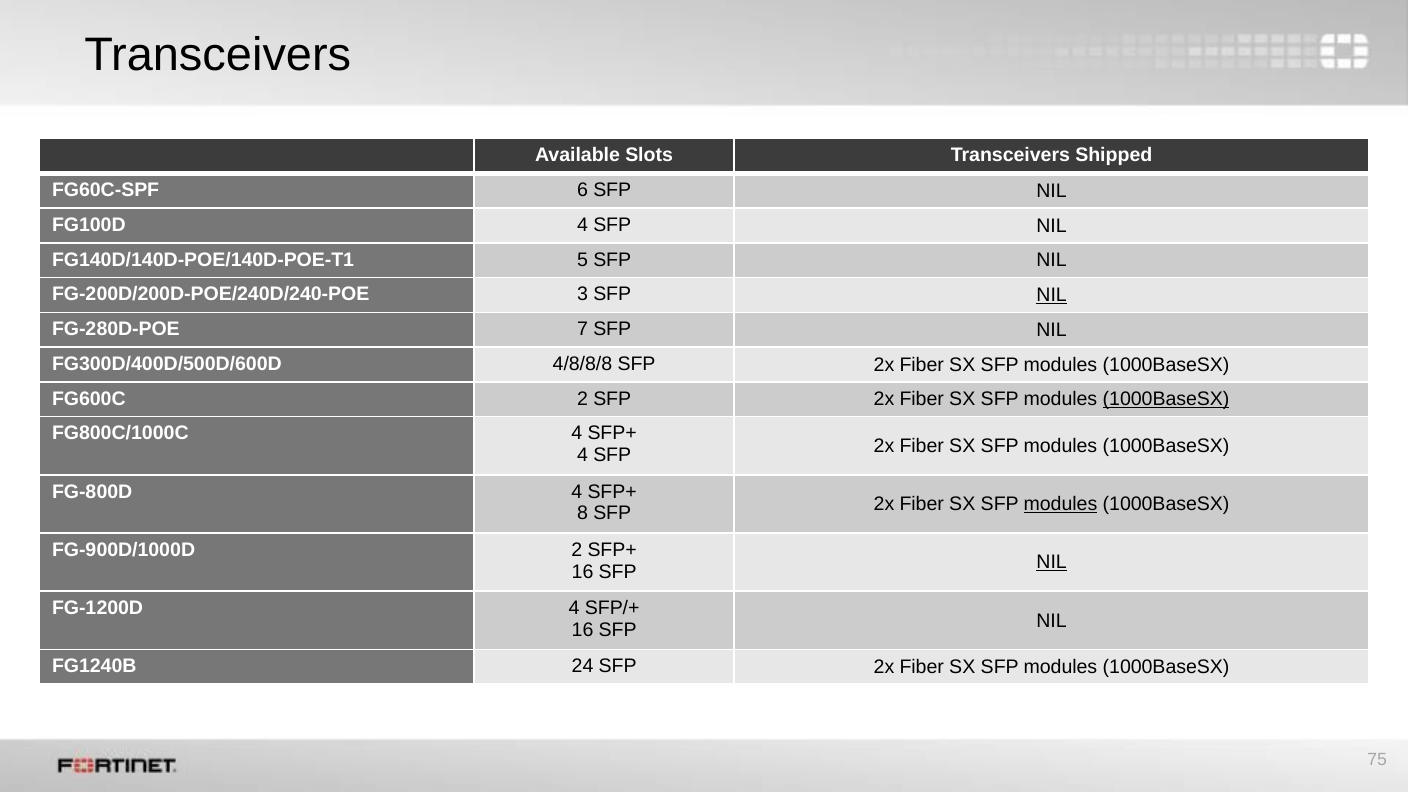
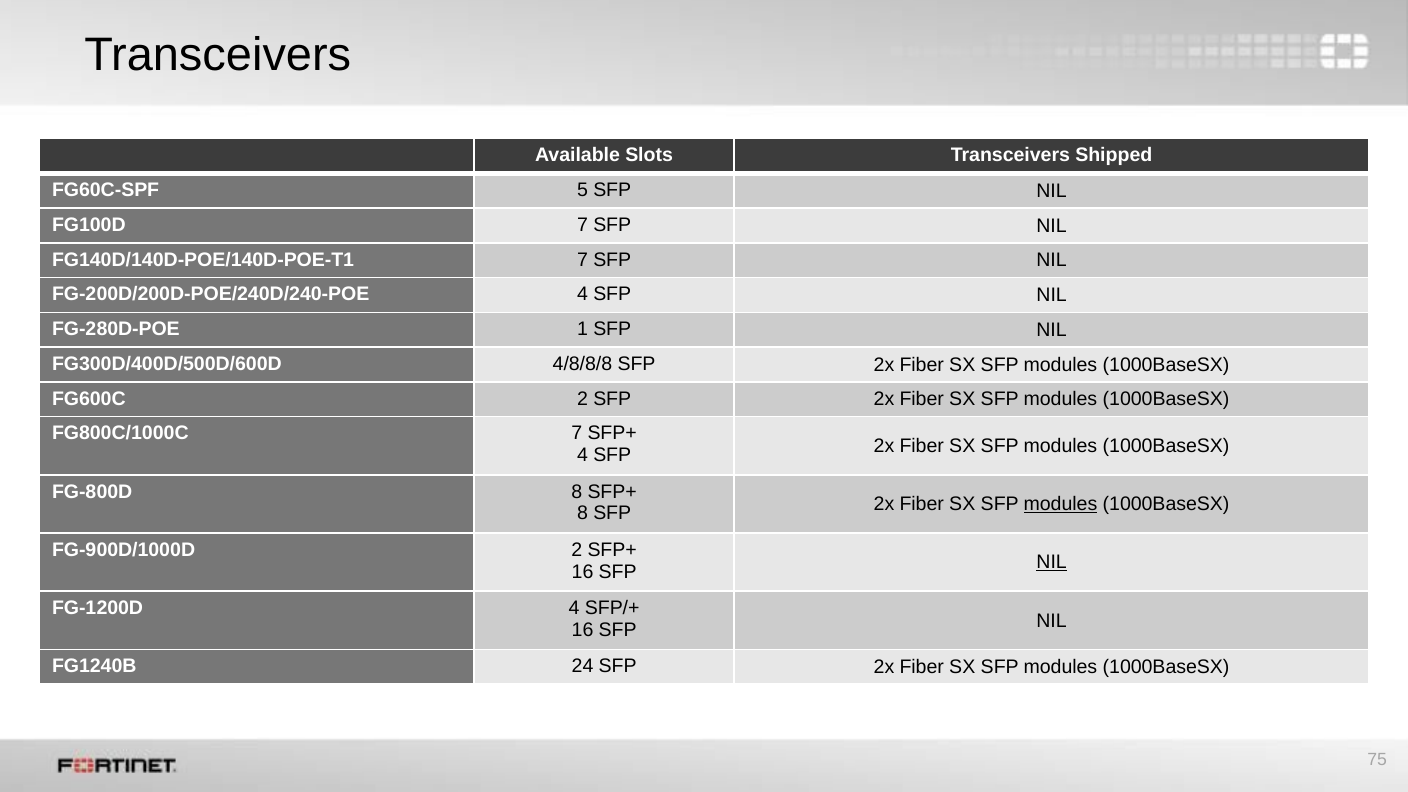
6: 6 -> 5
FG100D 4: 4 -> 7
FG140D/140D-POE/140D-POE-T1 5: 5 -> 7
FG-200D/200D-POE/240D/240-POE 3: 3 -> 4
NIL at (1052, 295) underline: present -> none
7: 7 -> 1
1000BaseSX at (1166, 399) underline: present -> none
FG800C/1000C 4: 4 -> 7
FG-800D 4: 4 -> 8
